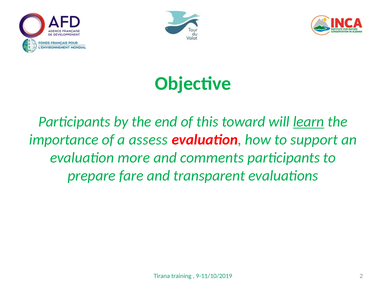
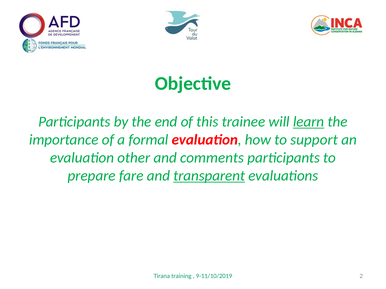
toward: toward -> trainee
assess: assess -> formal
more: more -> other
transparent underline: none -> present
